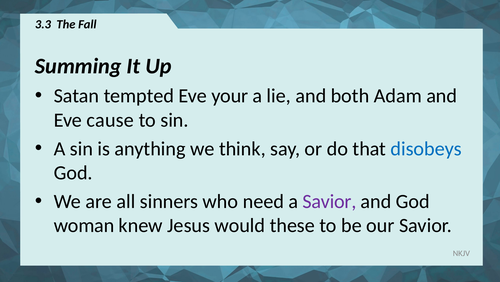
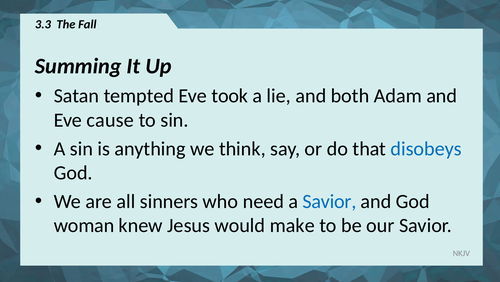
your: your -> took
Savior at (329, 202) colour: purple -> blue
these: these -> make
